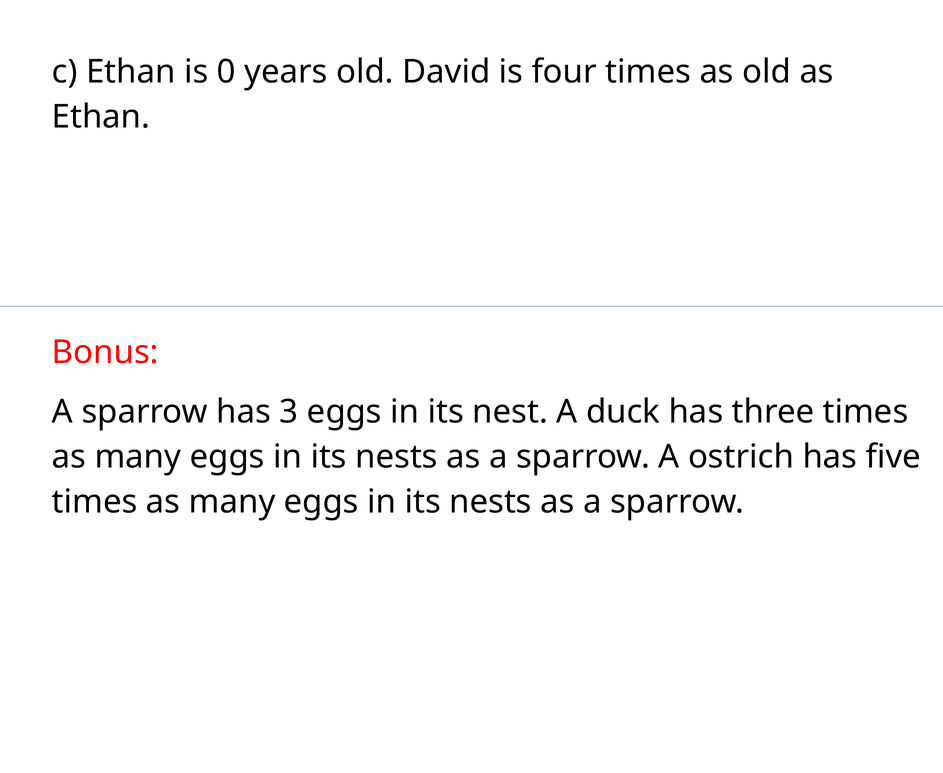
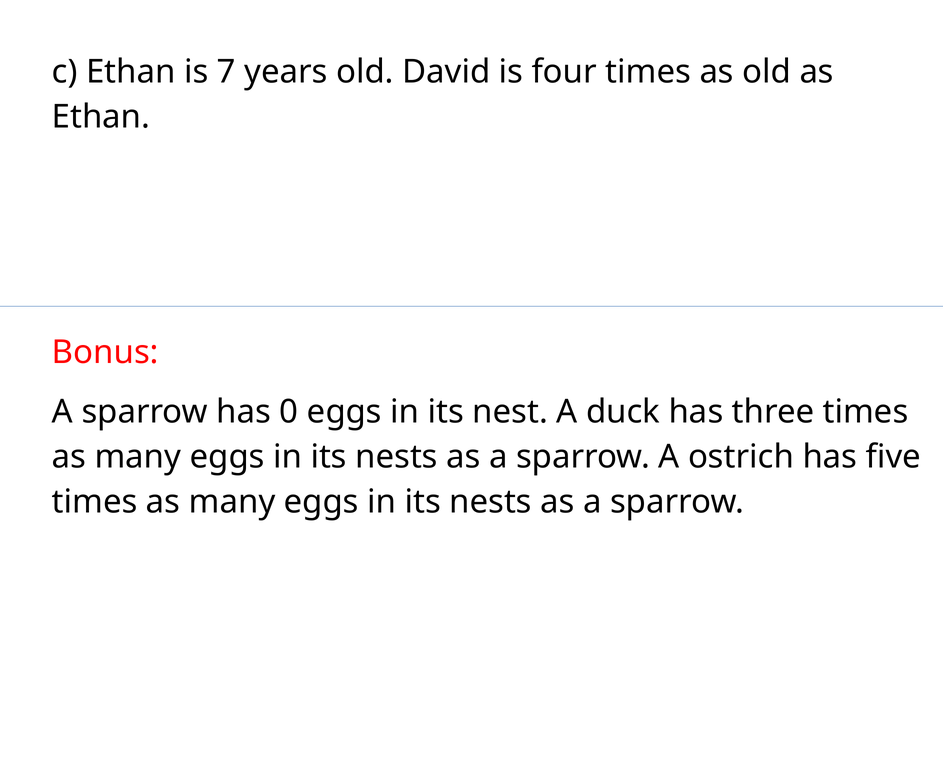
0: 0 -> 7
3: 3 -> 0
